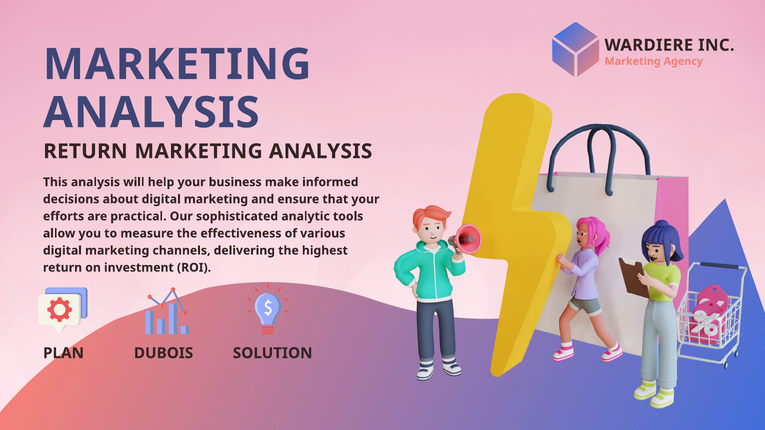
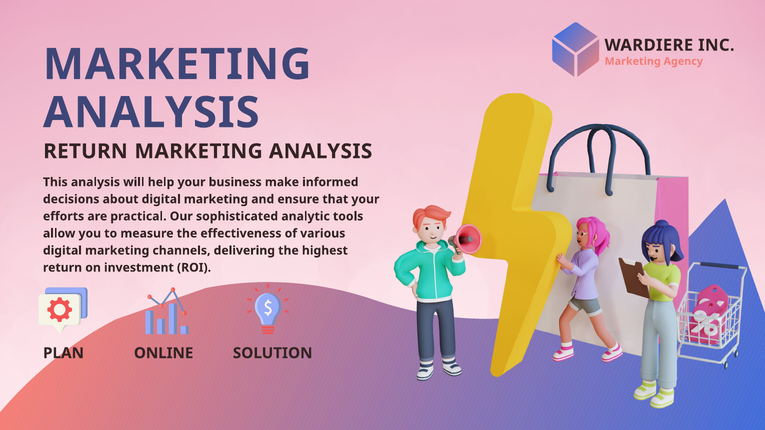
DUBOIS: DUBOIS -> ONLINE
